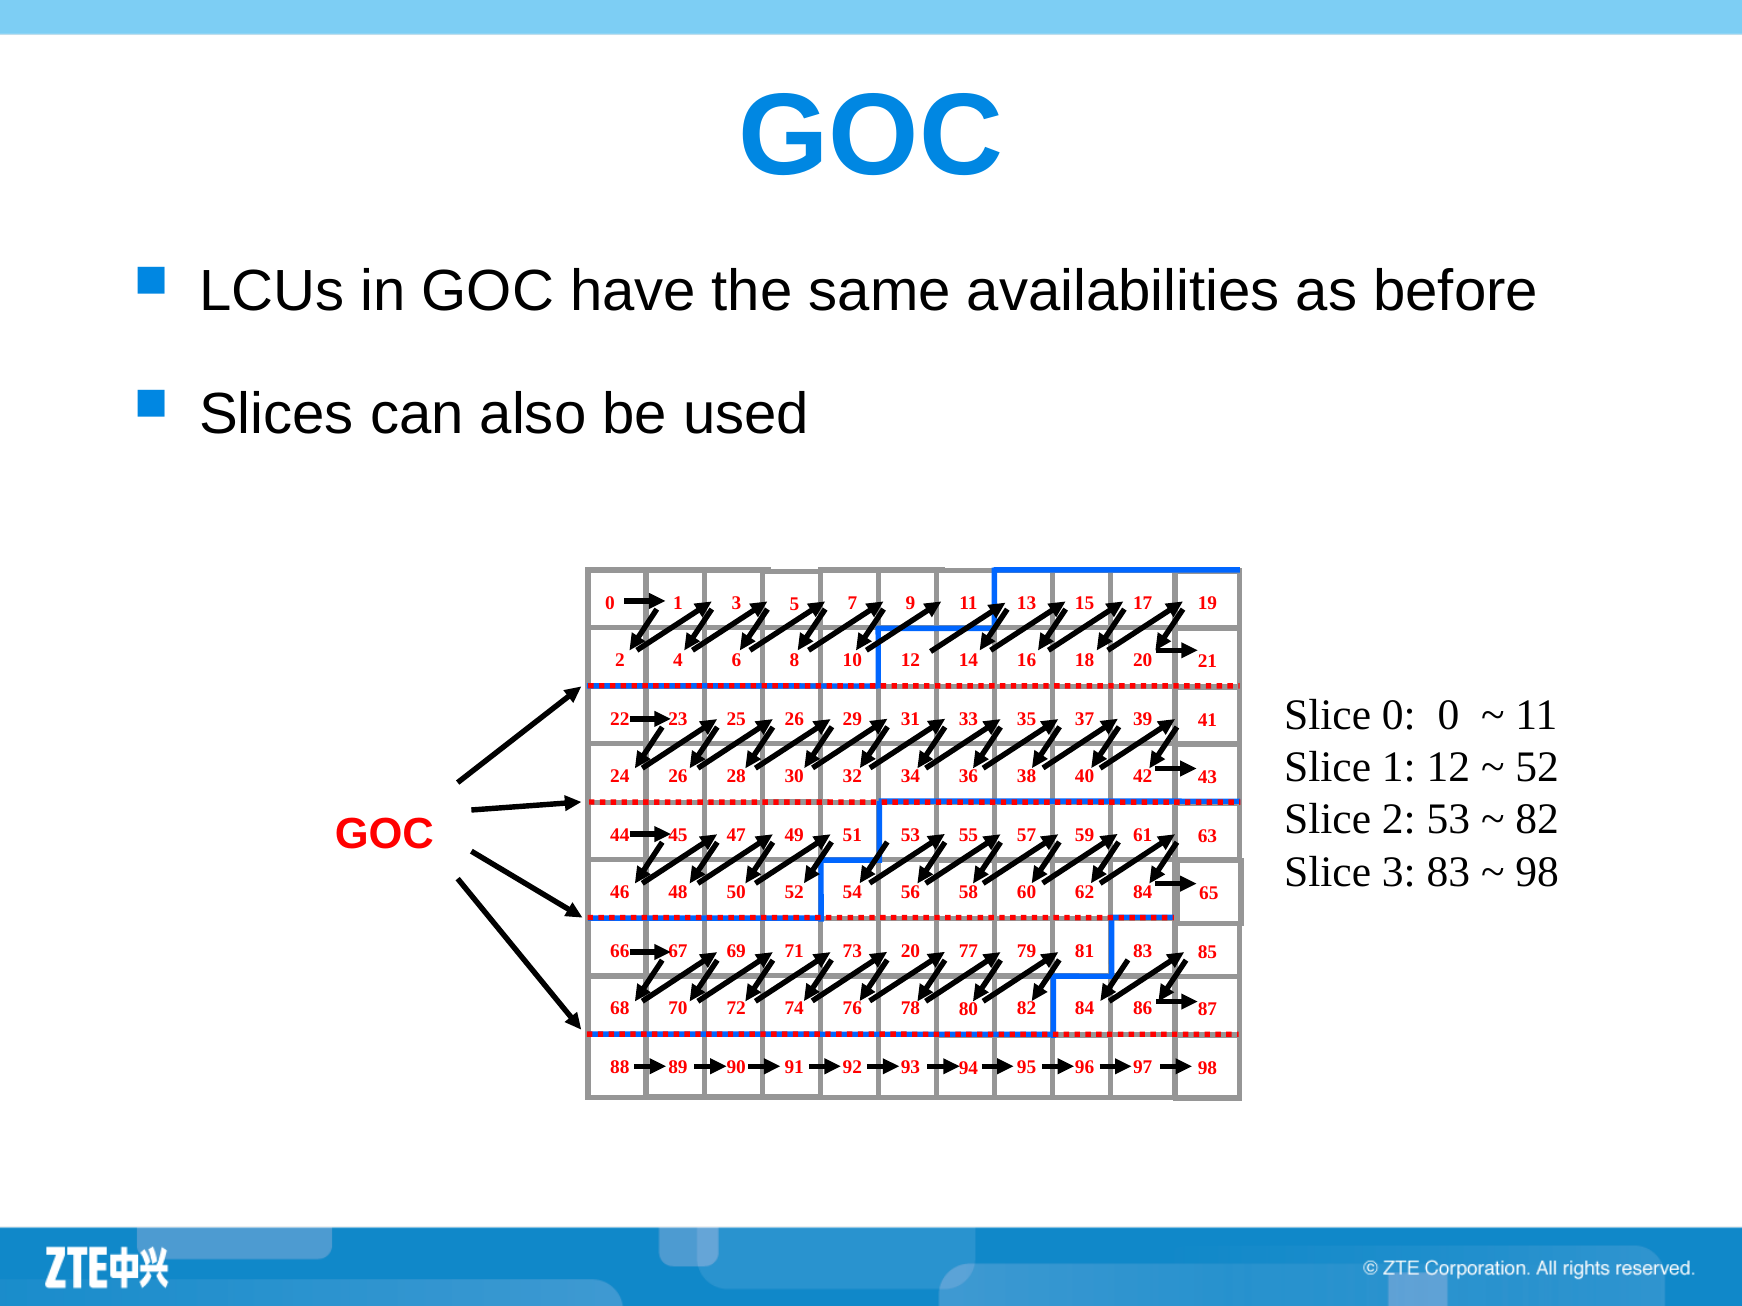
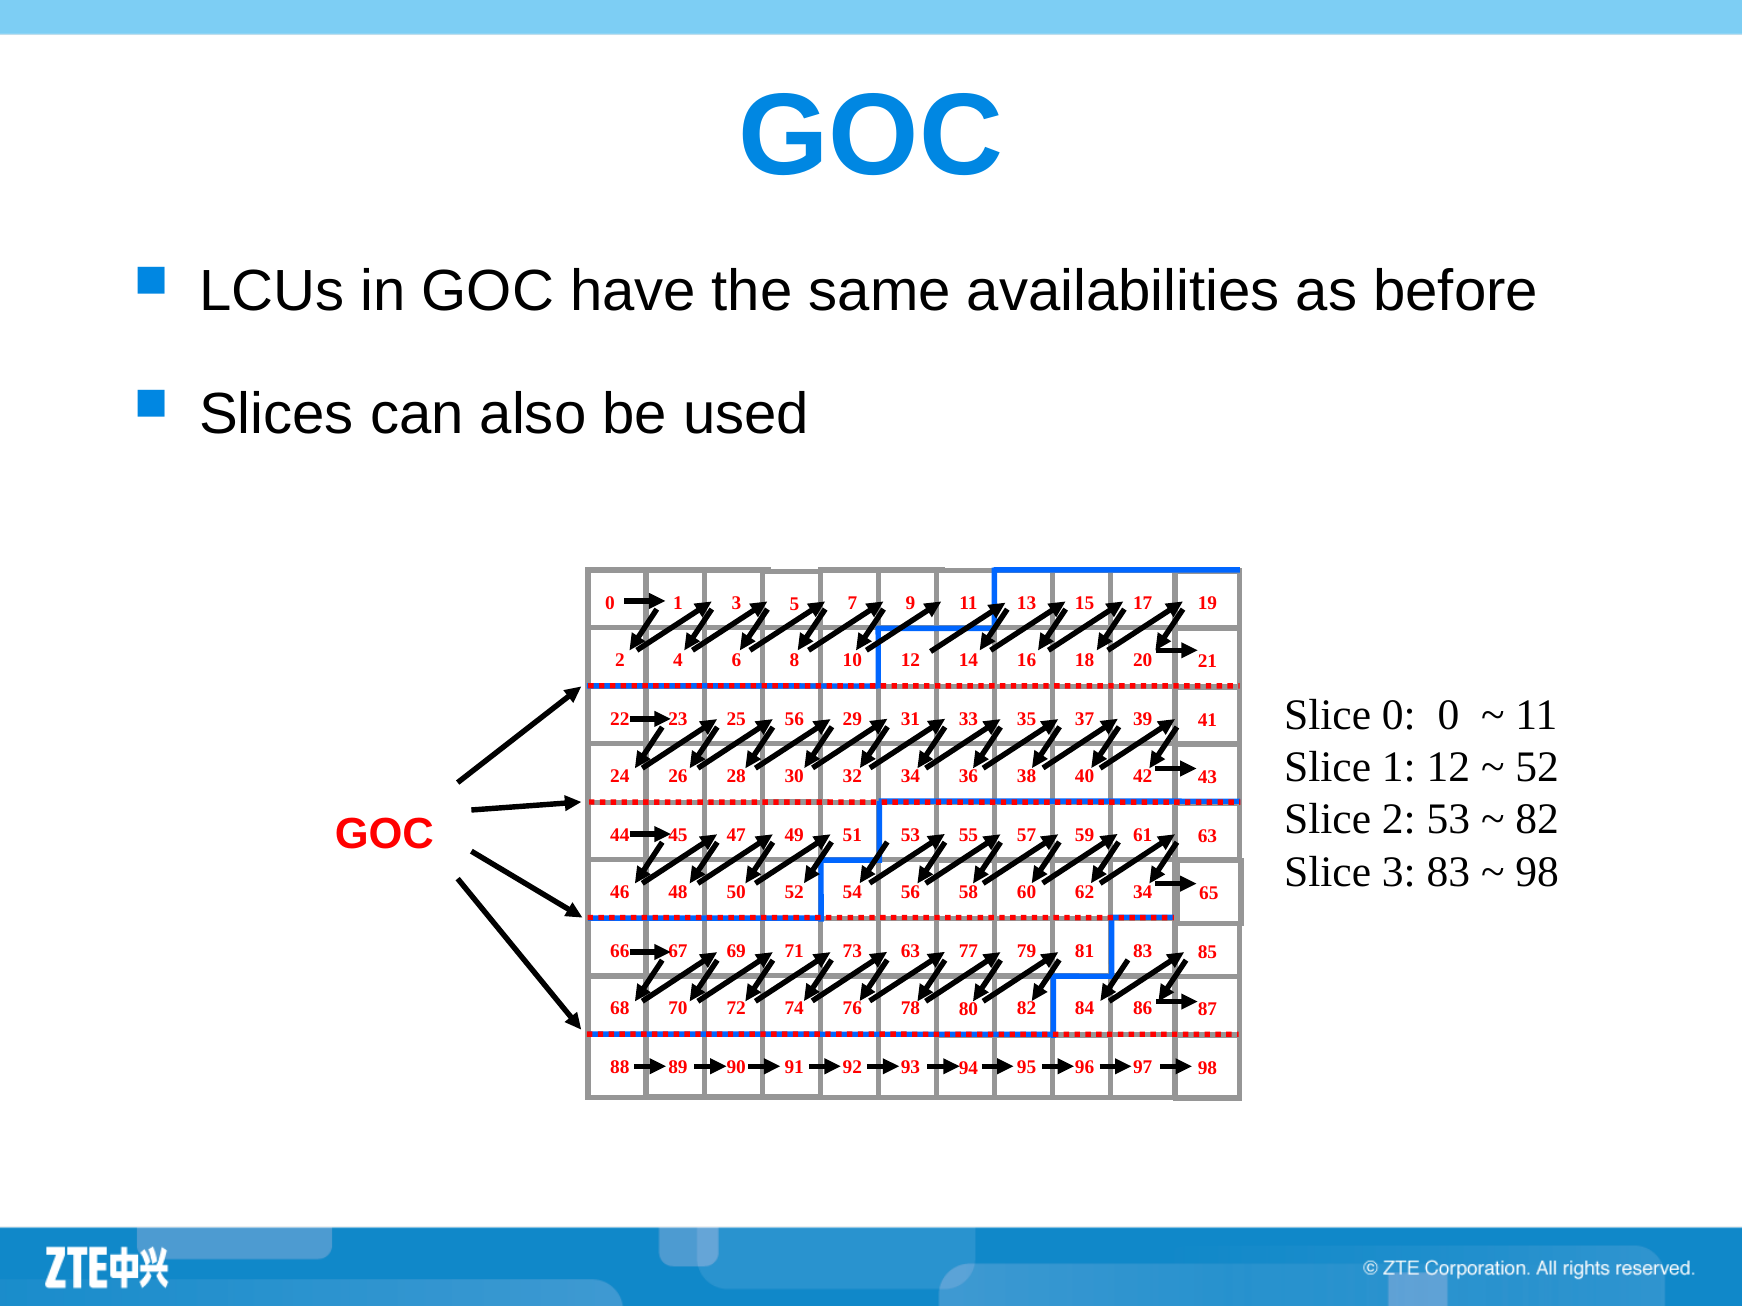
25 26: 26 -> 56
62 84: 84 -> 34
73 20: 20 -> 63
